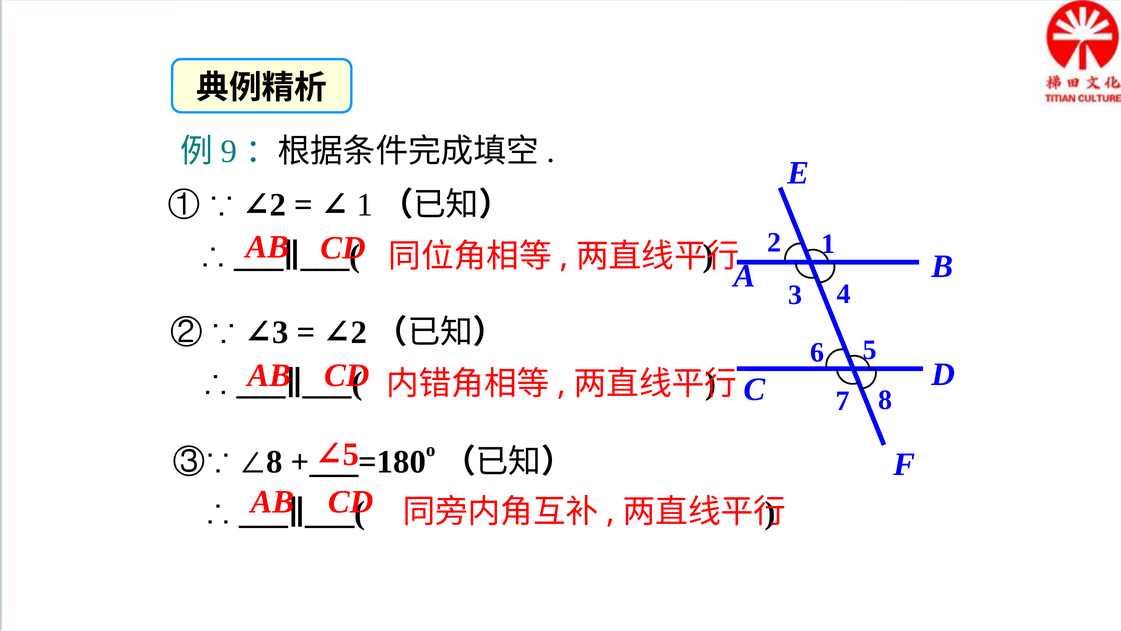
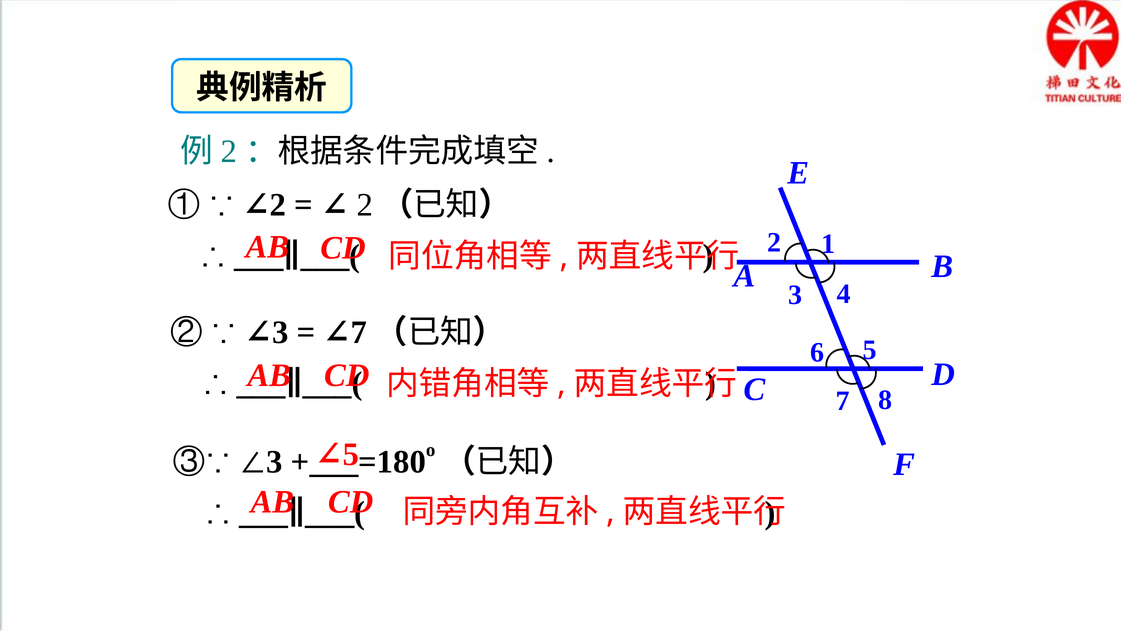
9 at (229, 151): 9 -> 2
1 at (365, 205): 1 -> 2
2 at (359, 332): 2 -> 7
8 at (275, 462): 8 -> 3
